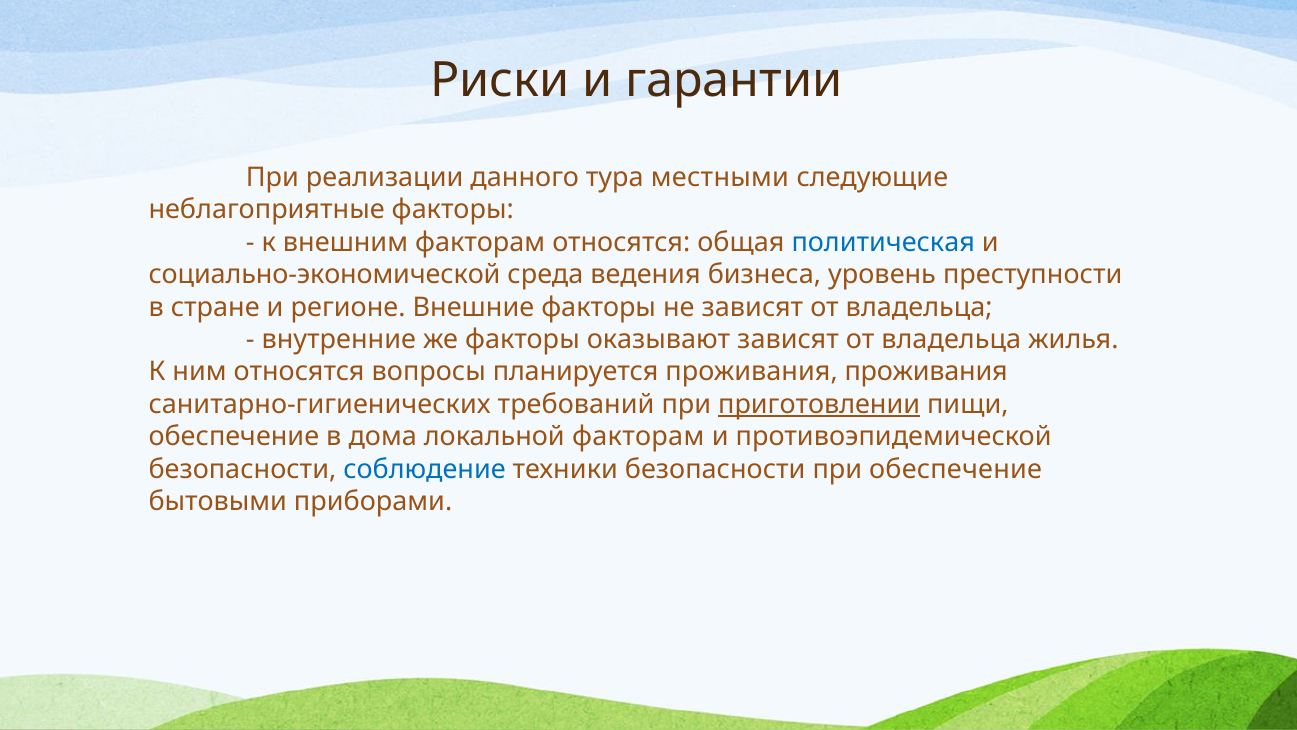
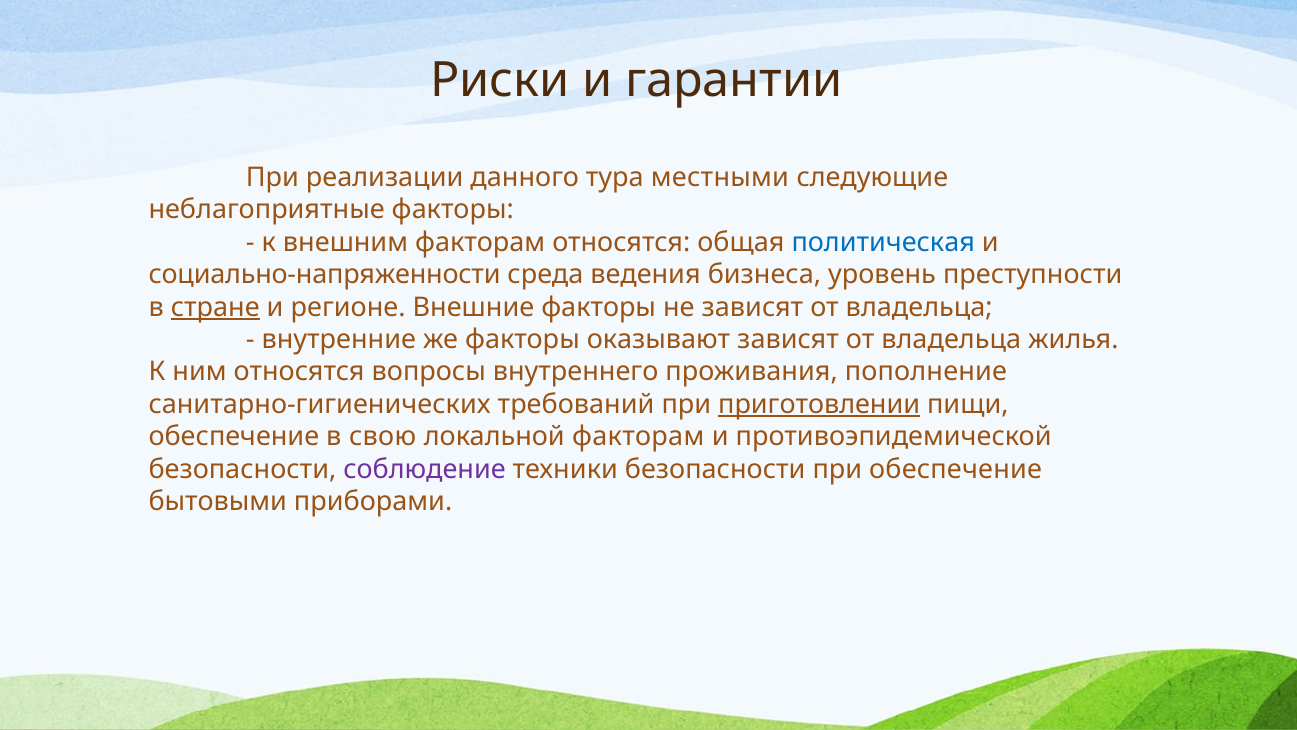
социально-экономической: социально-экономической -> социально-напряженности
стране underline: none -> present
планируется: планируется -> внутреннего
проживания проживания: проживания -> пополнение
дома: дома -> свою
соблюдение colour: blue -> purple
